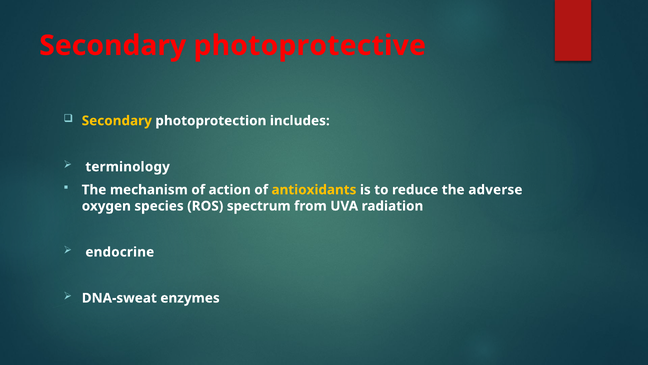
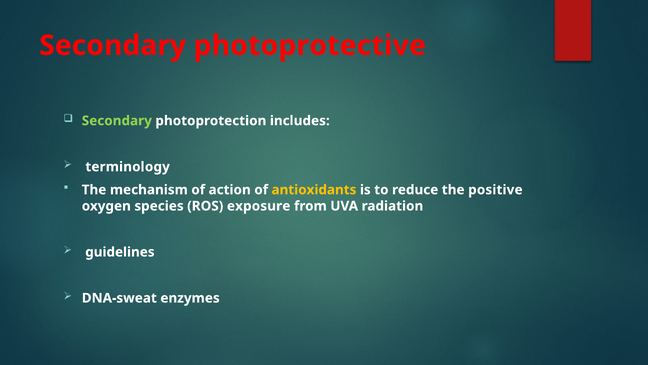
Secondary at (117, 121) colour: yellow -> light green
adverse: adverse -> positive
spectrum: spectrum -> exposure
endocrine: endocrine -> guidelines
